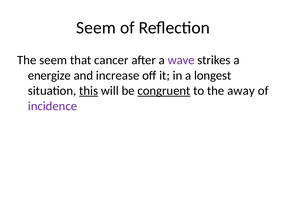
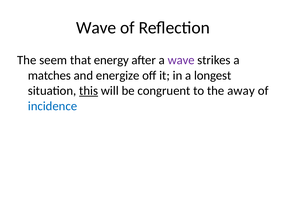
Seem at (96, 28): Seem -> Wave
cancer: cancer -> energy
energize: energize -> matches
increase: increase -> energize
congruent underline: present -> none
incidence colour: purple -> blue
